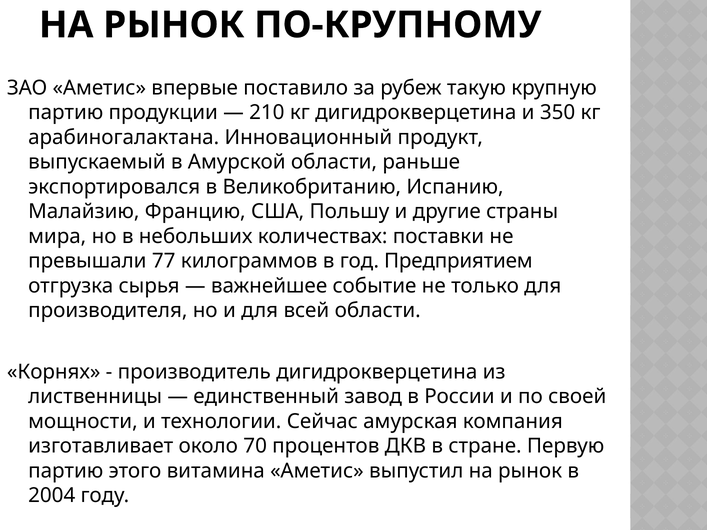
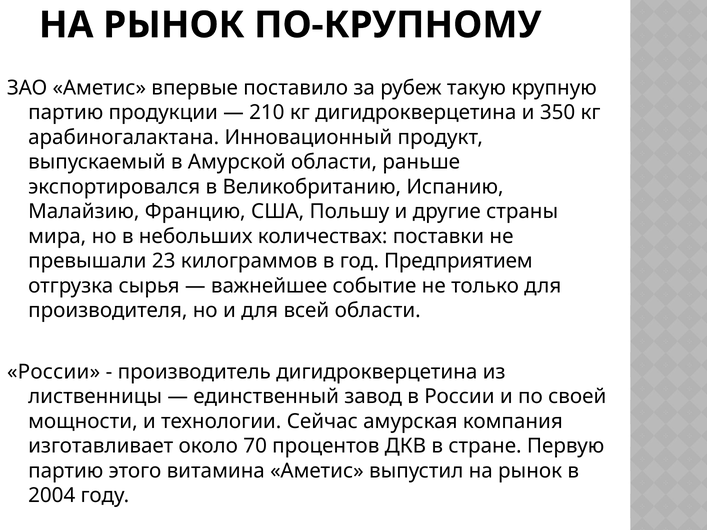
77: 77 -> 23
Корнях at (54, 372): Корнях -> России
